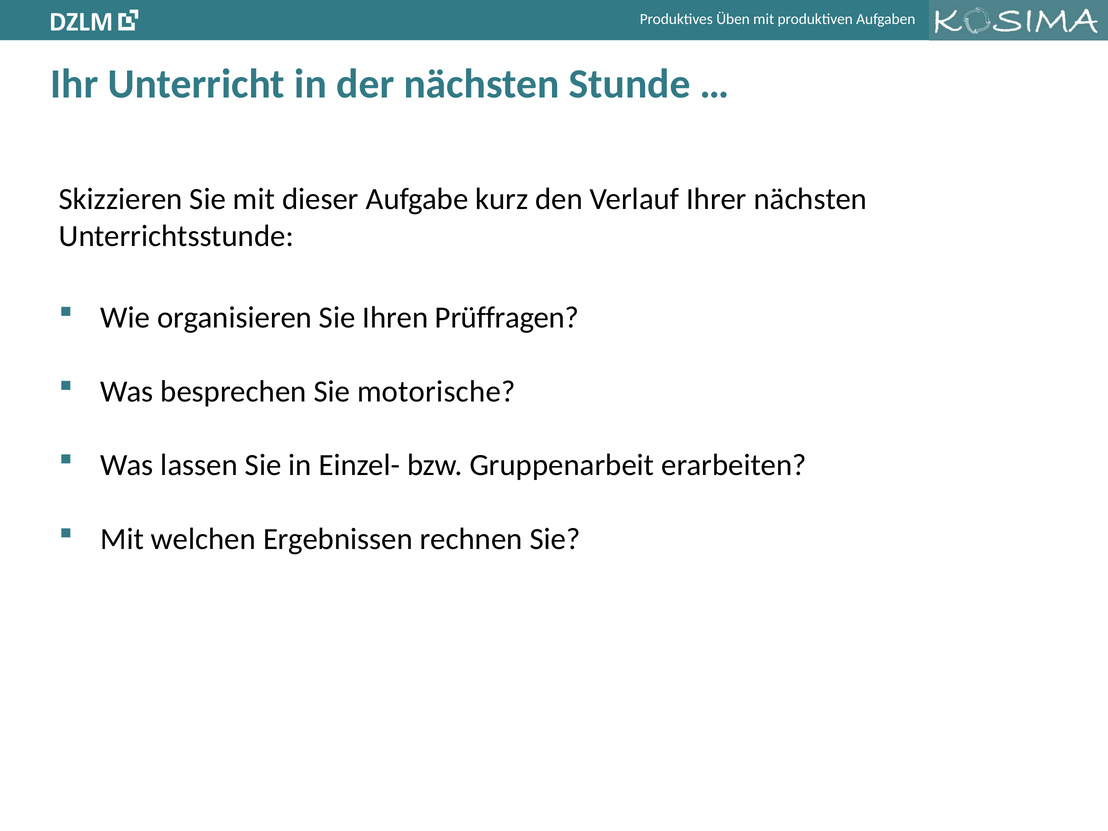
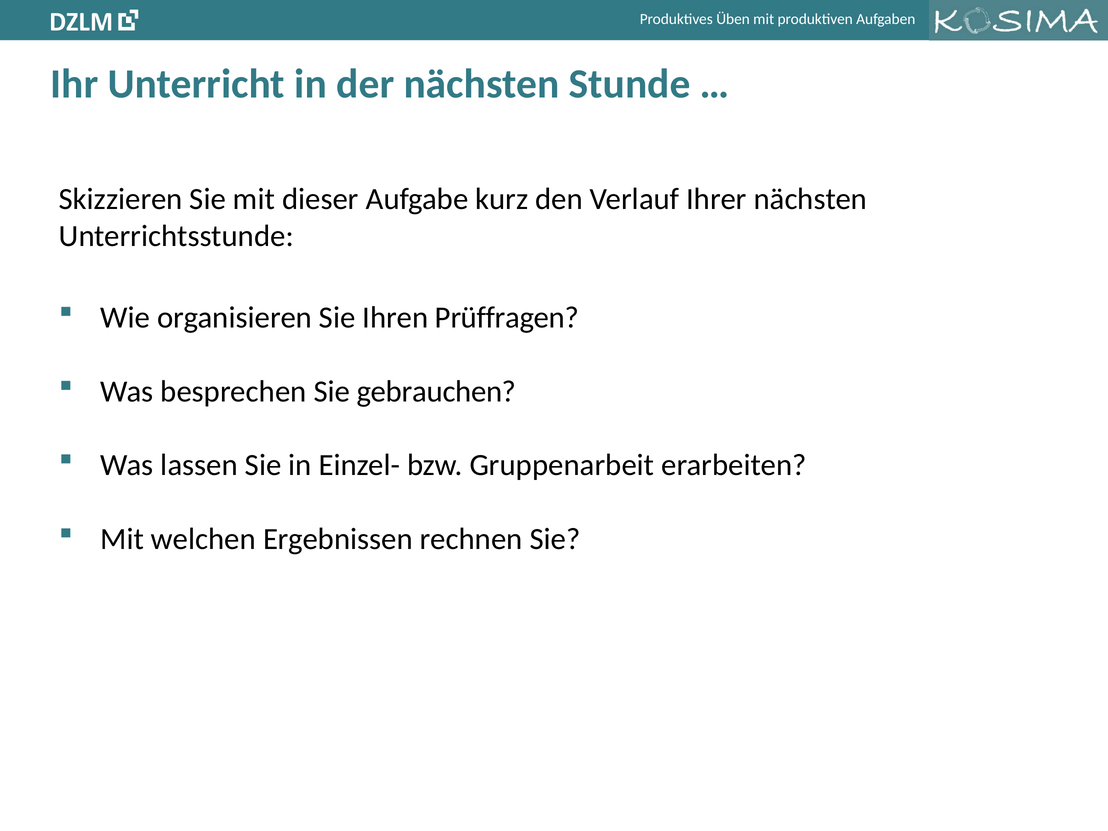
motorische: motorische -> gebrauchen
